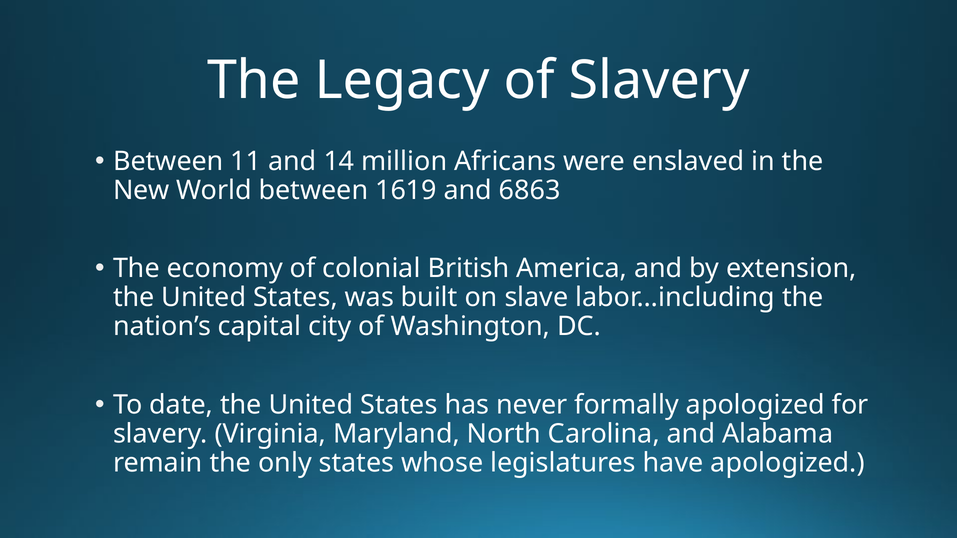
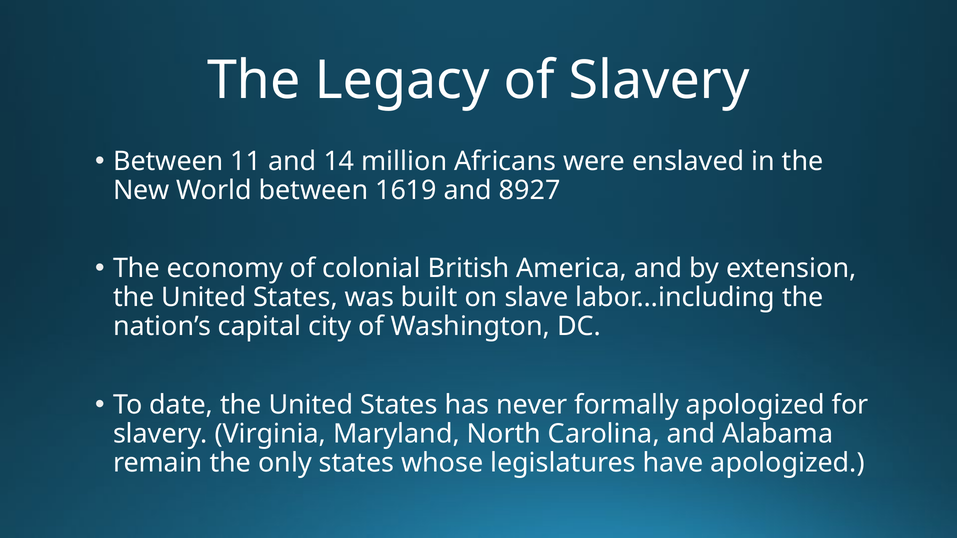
6863: 6863 -> 8927
